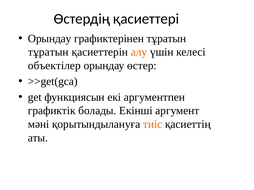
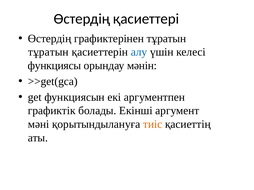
Орындау at (50, 39): Орындау -> Өстердің
алу colour: orange -> blue
объектілер: объектілер -> функциясы
өстер: өстер -> мәнін
